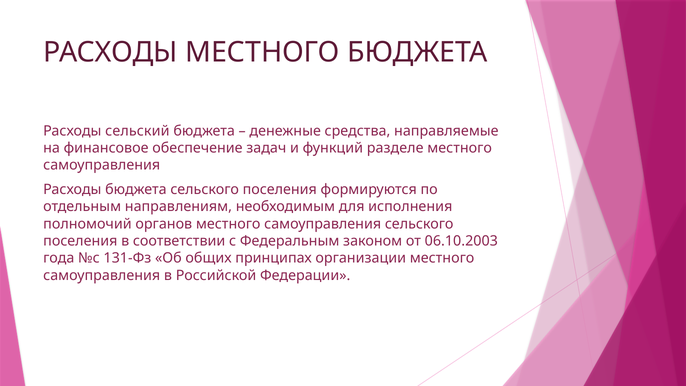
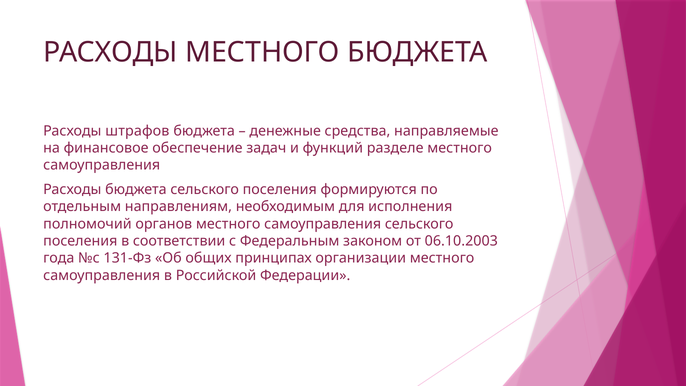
сельский: сельский -> штрафов
